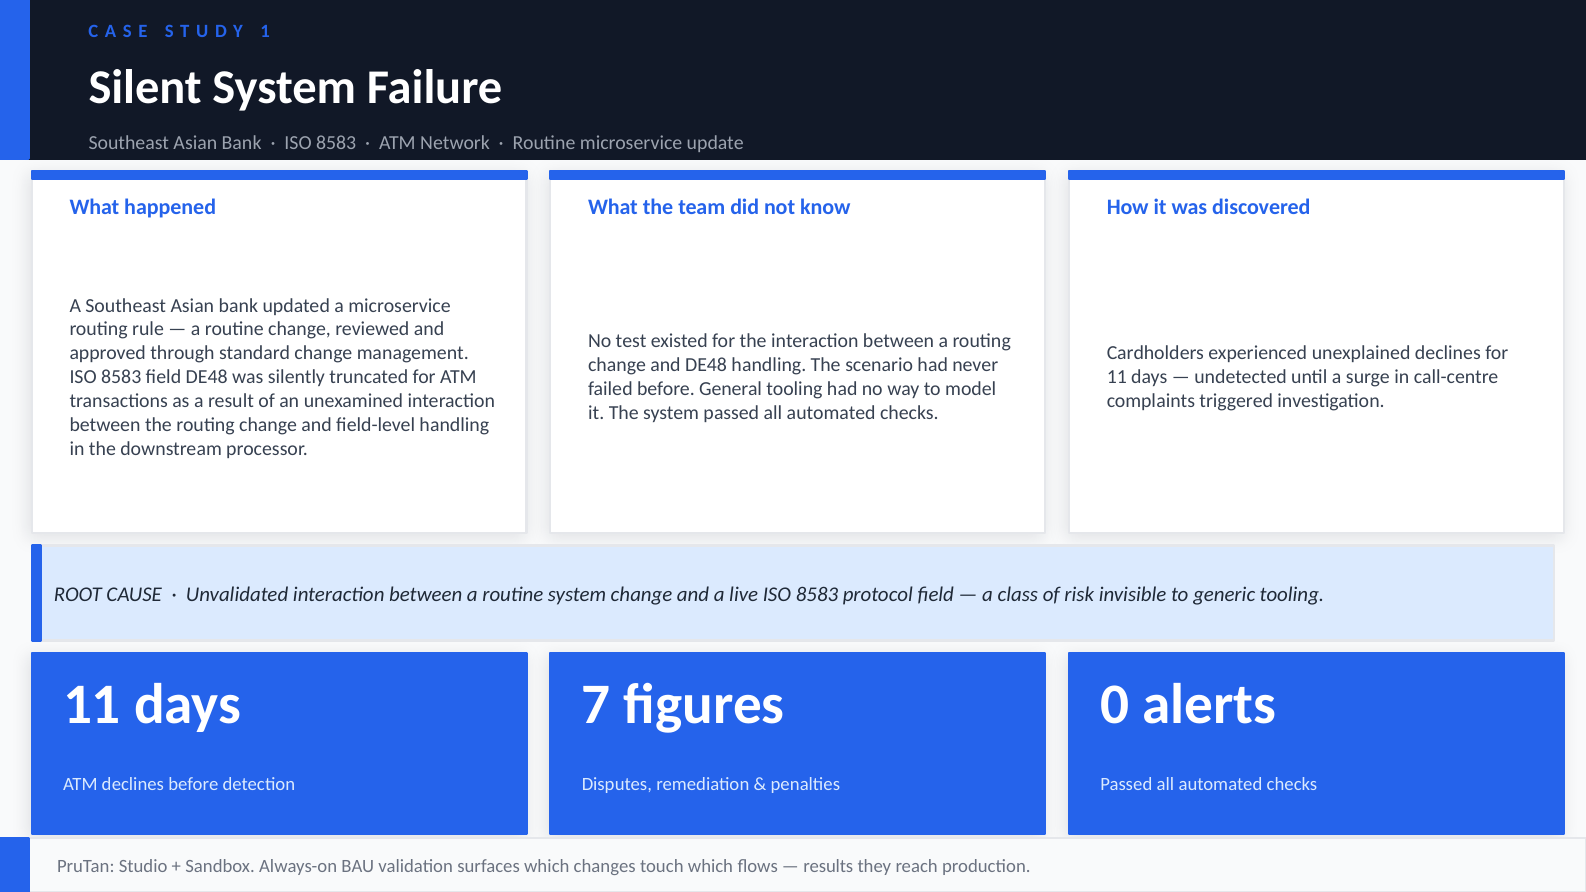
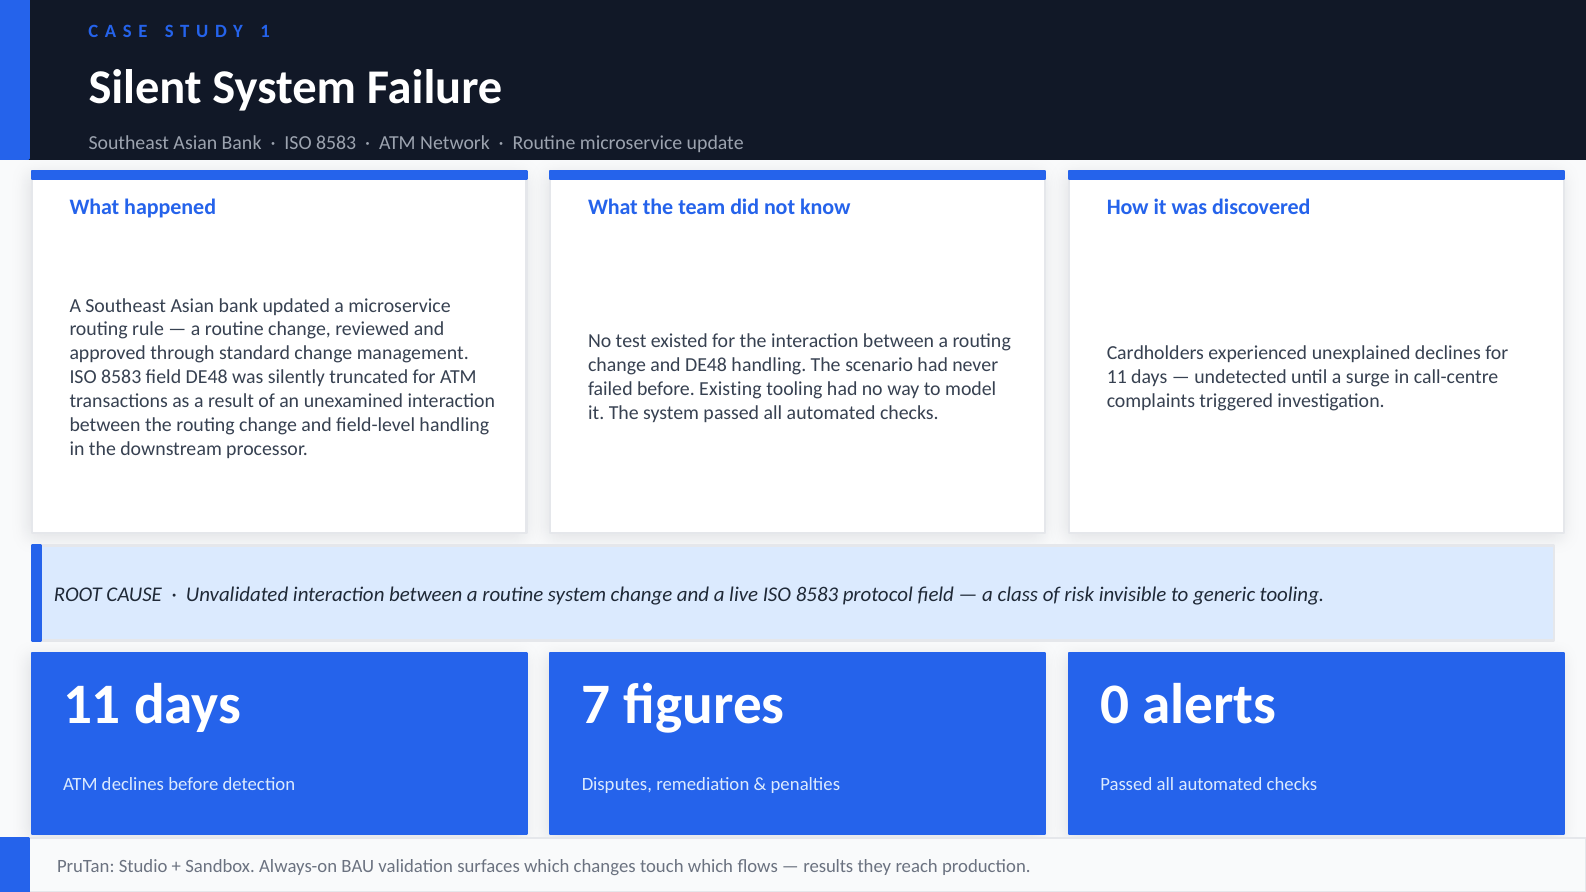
General: General -> Existing
